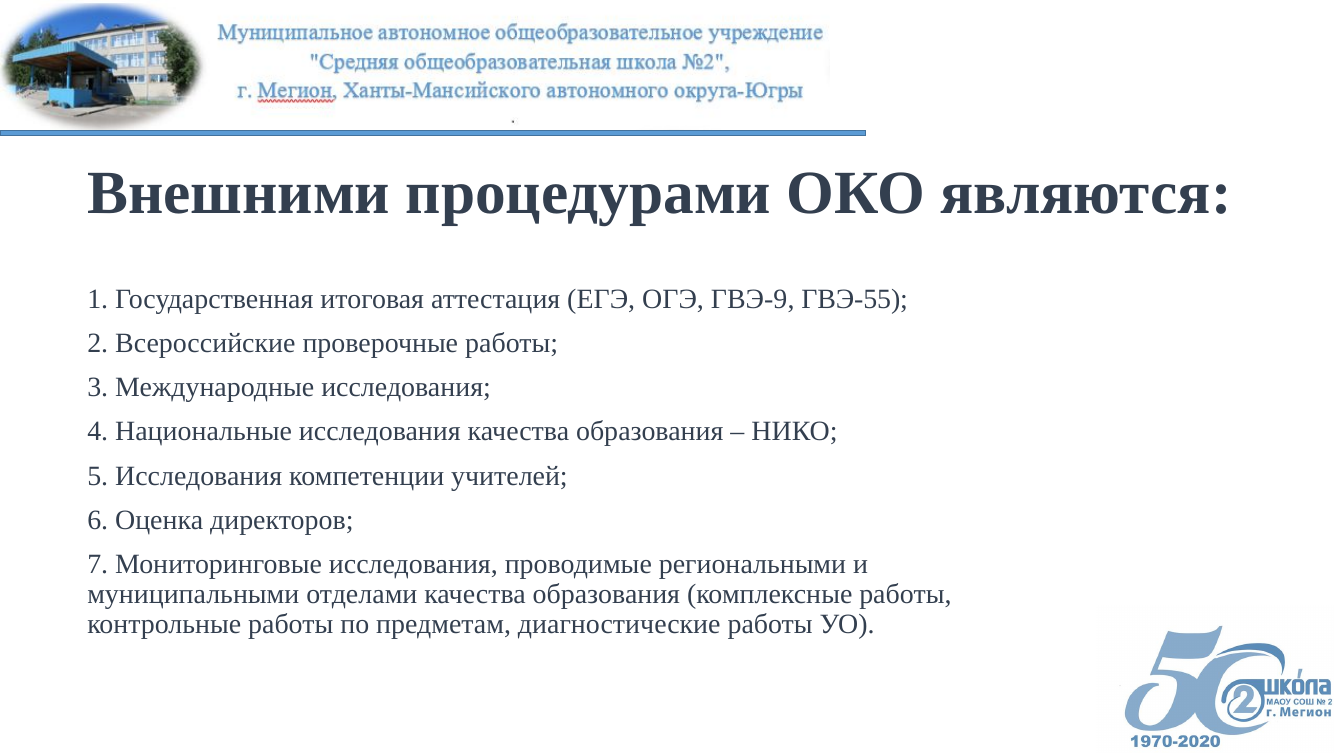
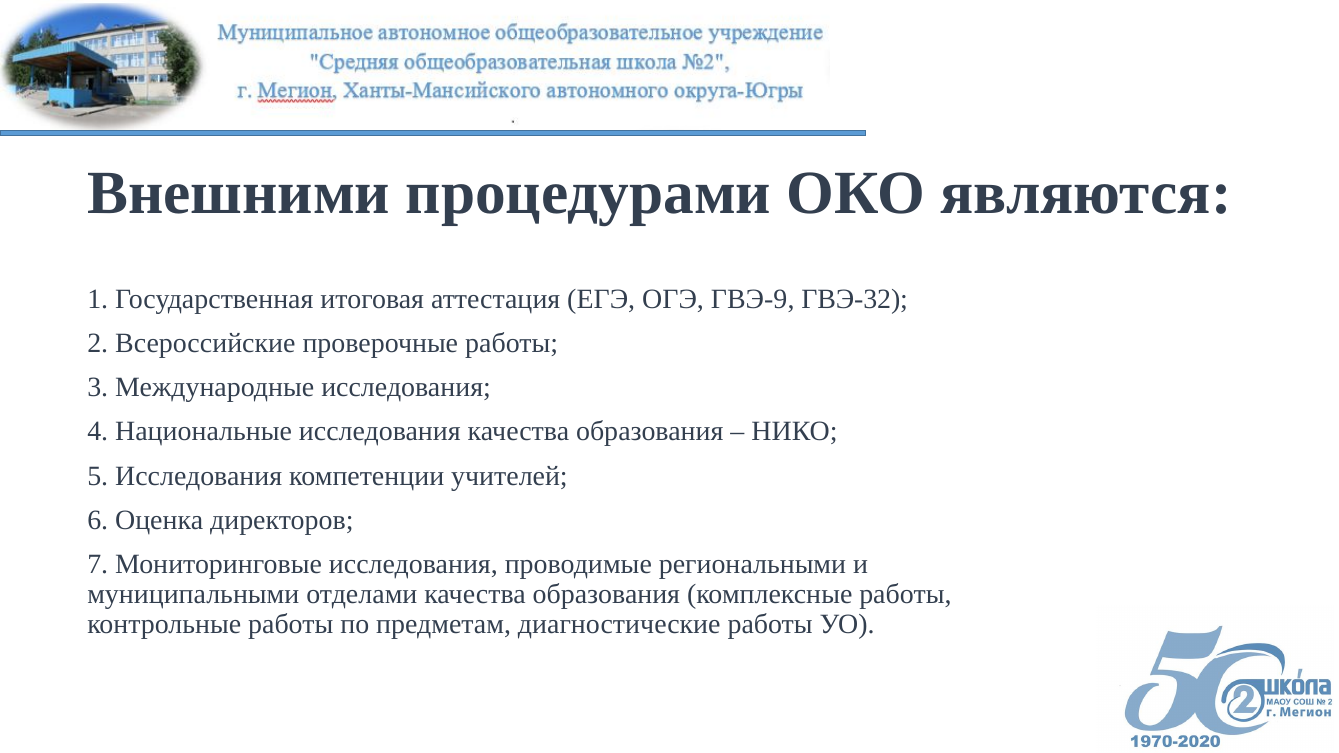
ГВЭ-55: ГВЭ-55 -> ГВЭ-32
